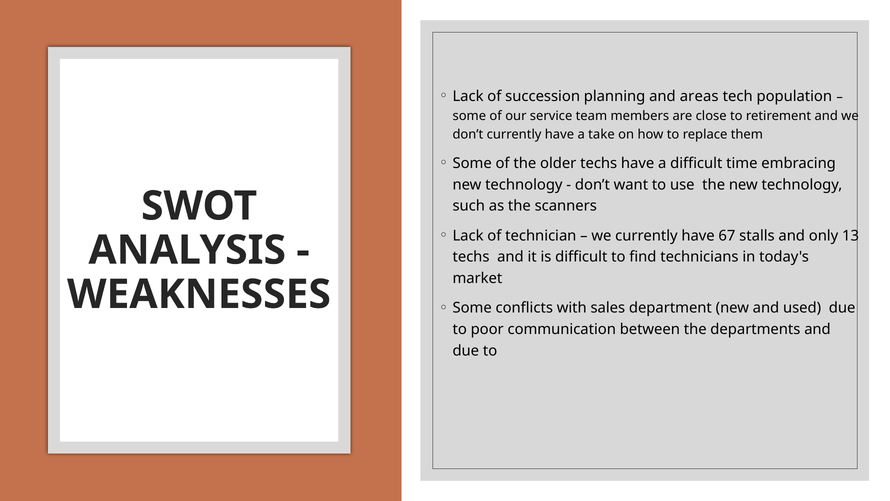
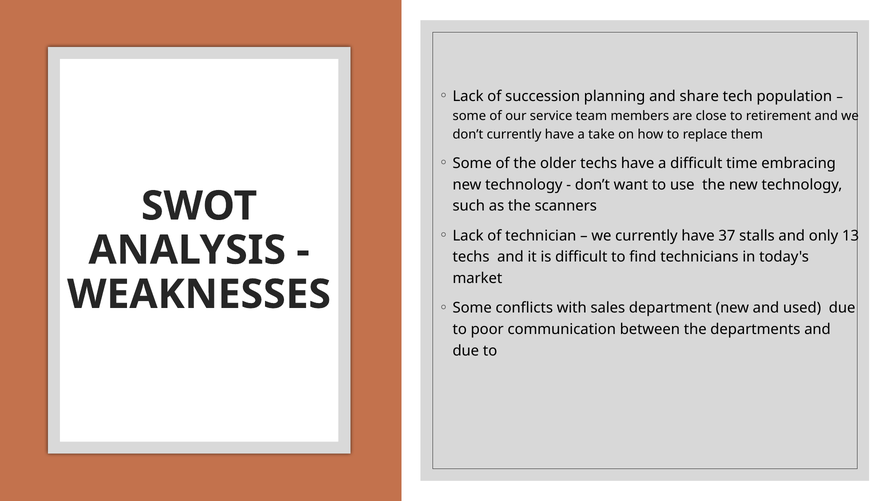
areas: areas -> share
67: 67 -> 37
